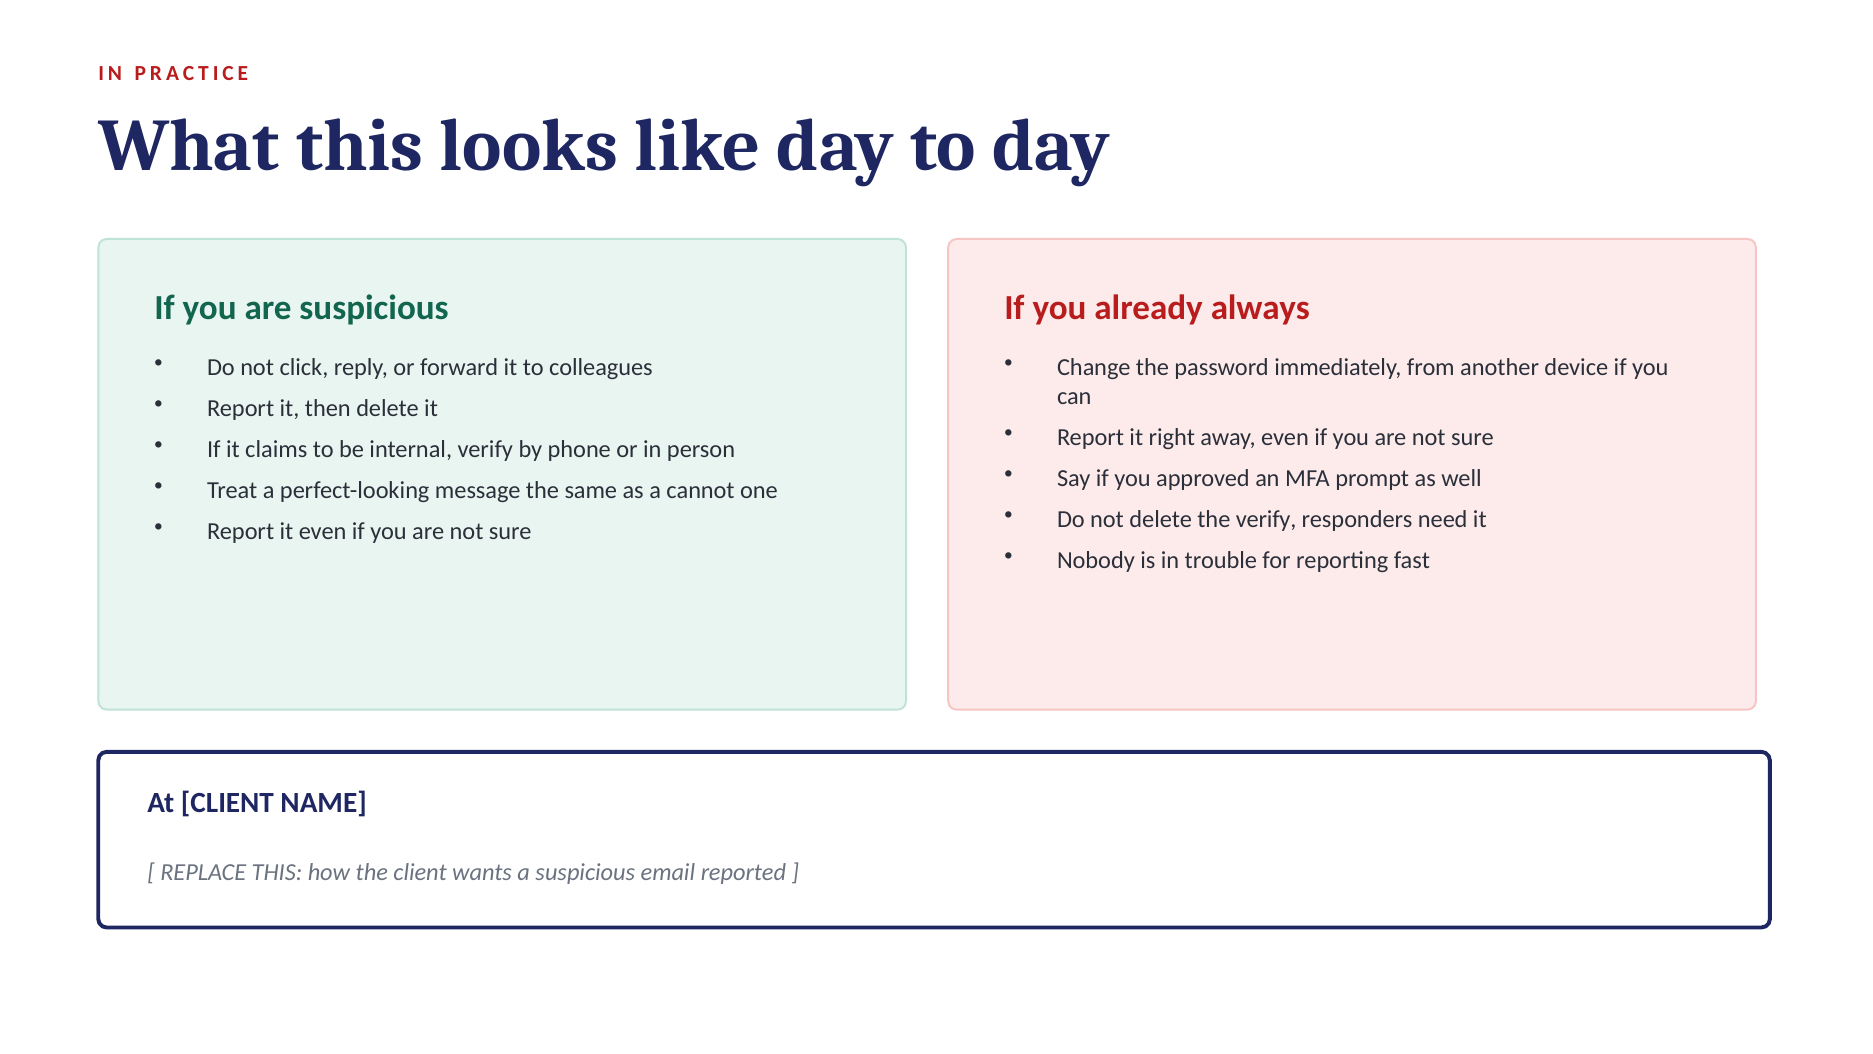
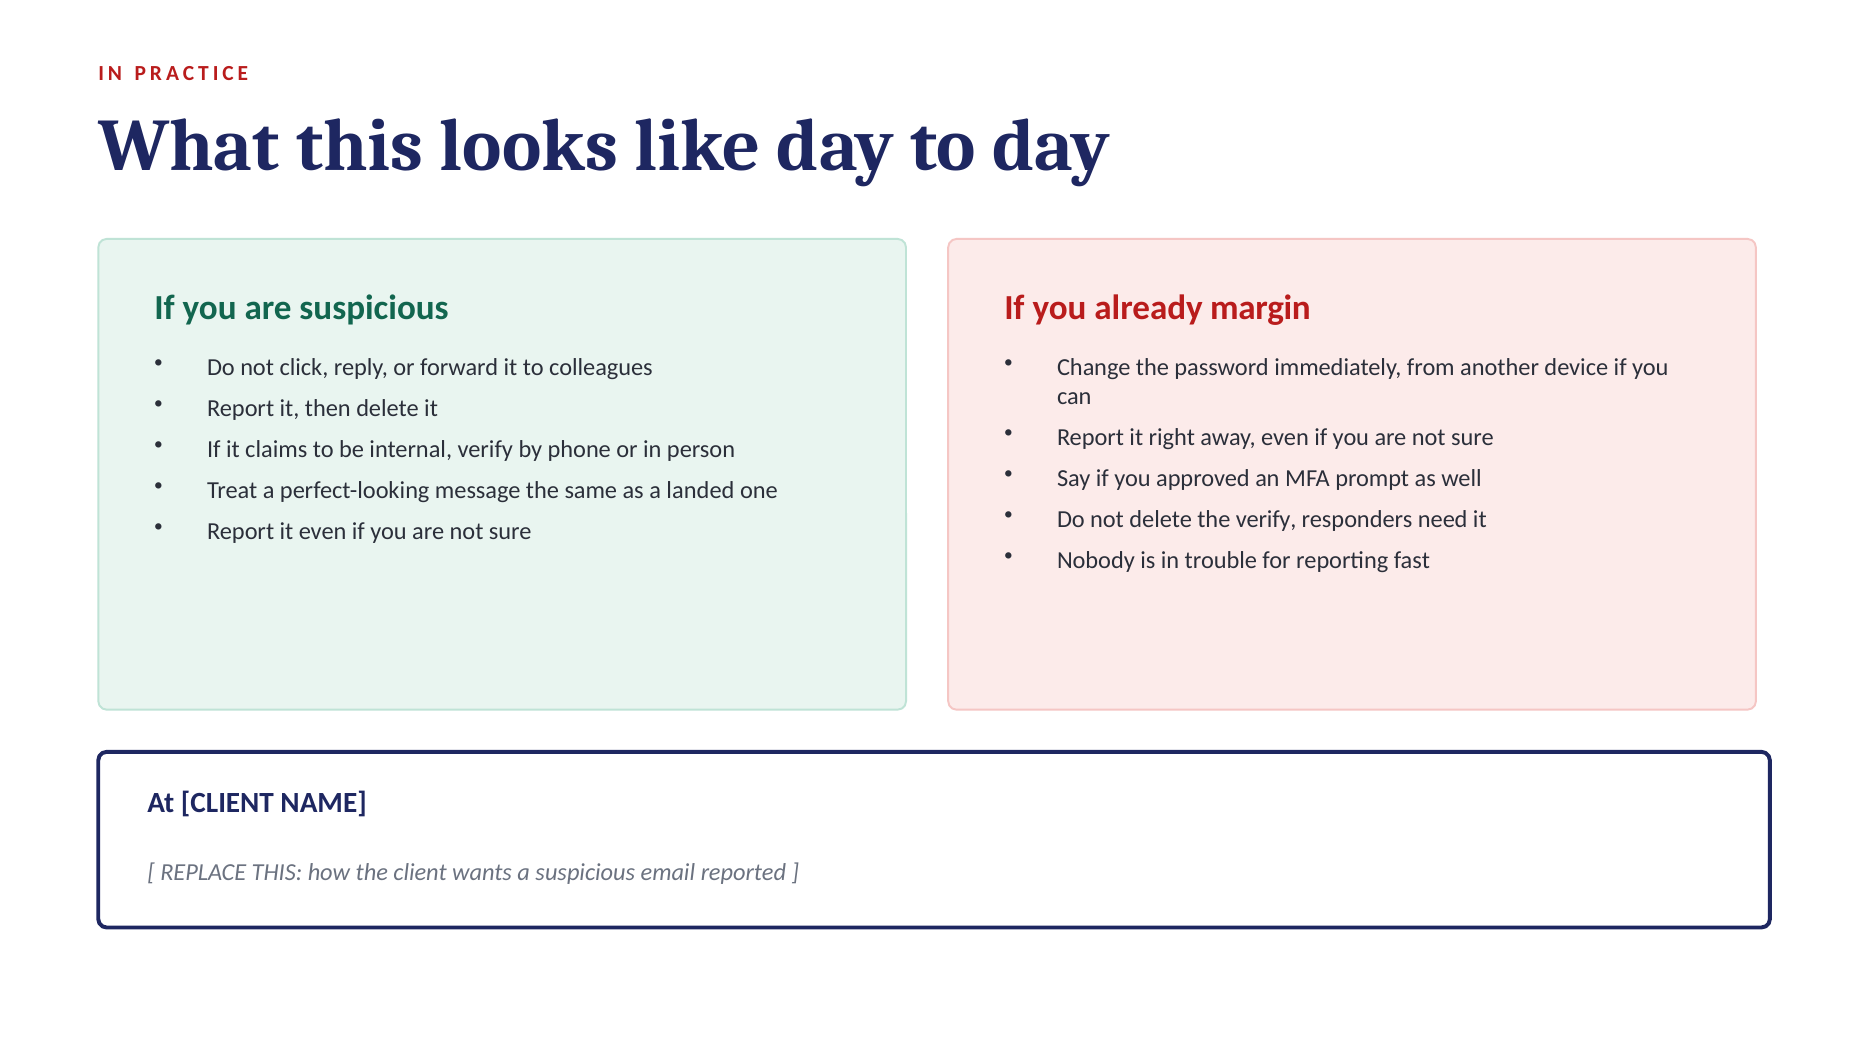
always: always -> margin
cannot: cannot -> landed
